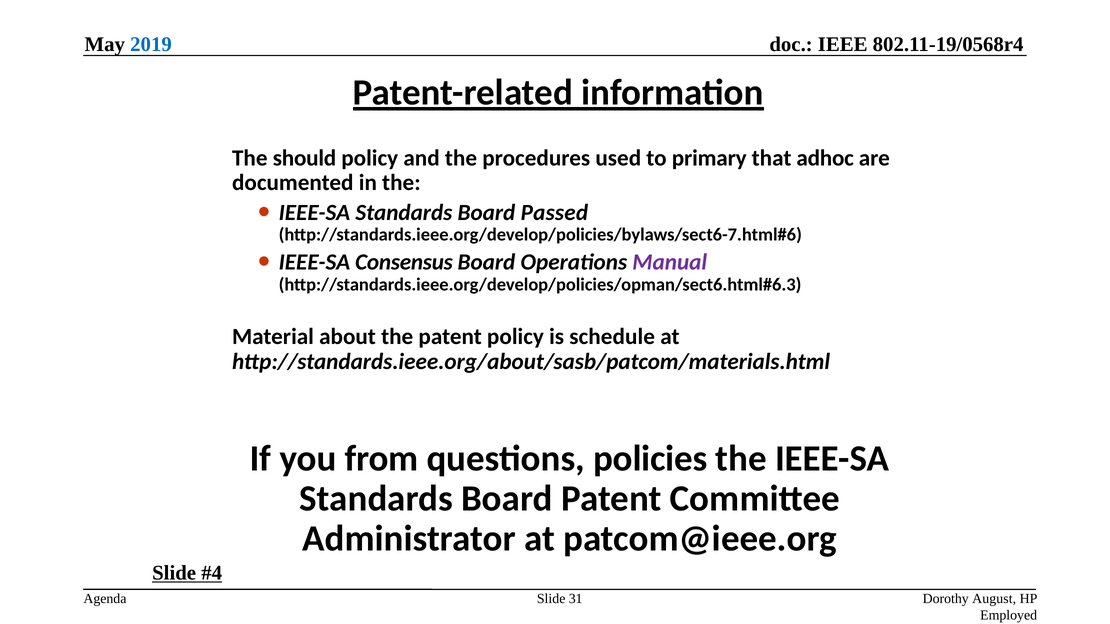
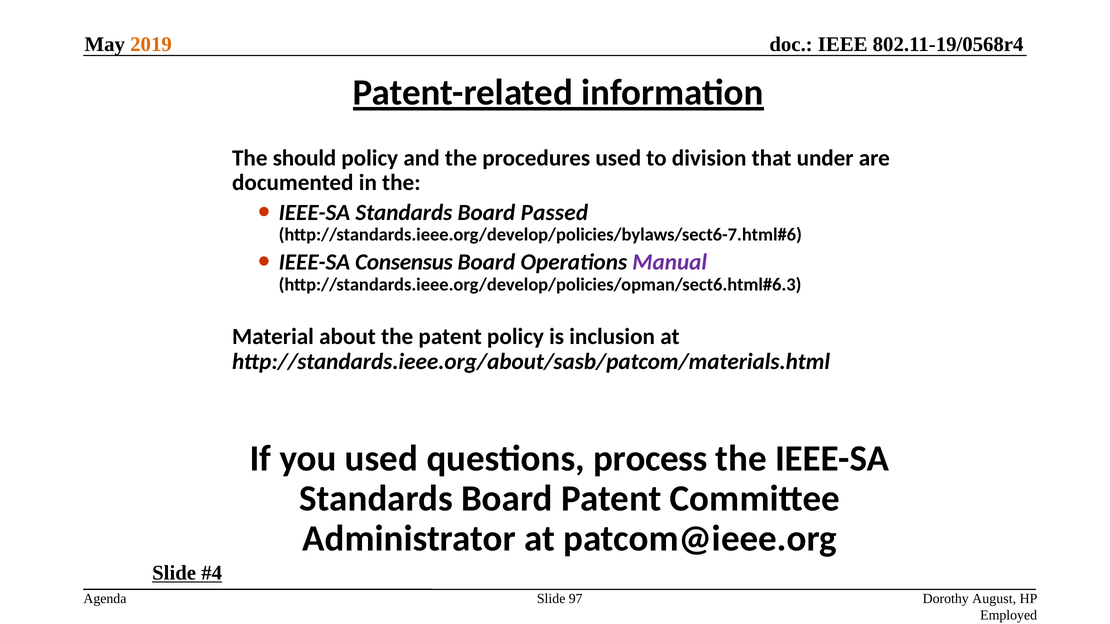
2019 colour: blue -> orange
primary: primary -> division
adhoc: adhoc -> under
schedule: schedule -> inclusion
you from: from -> used
policies: policies -> process
31: 31 -> 97
